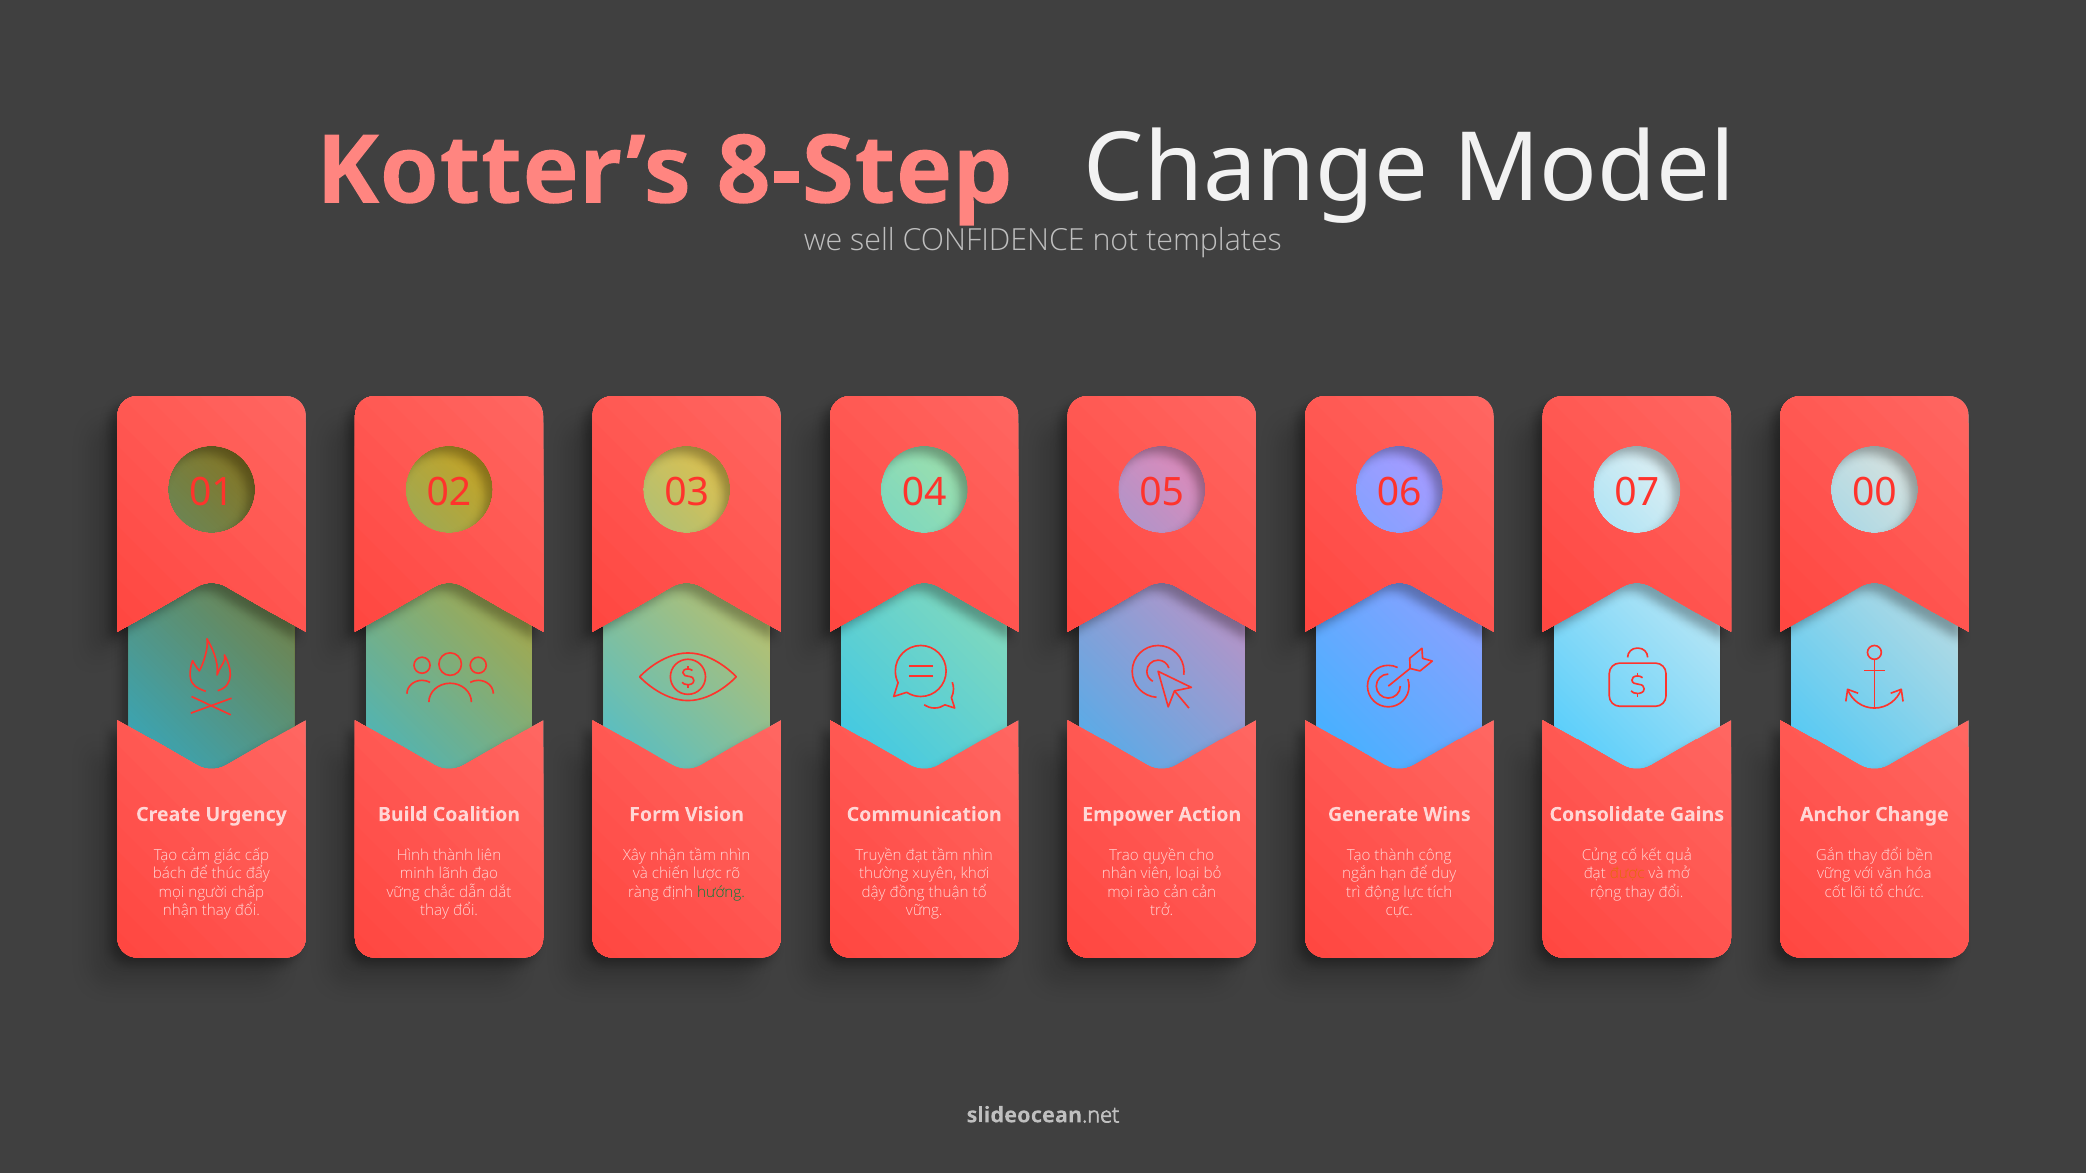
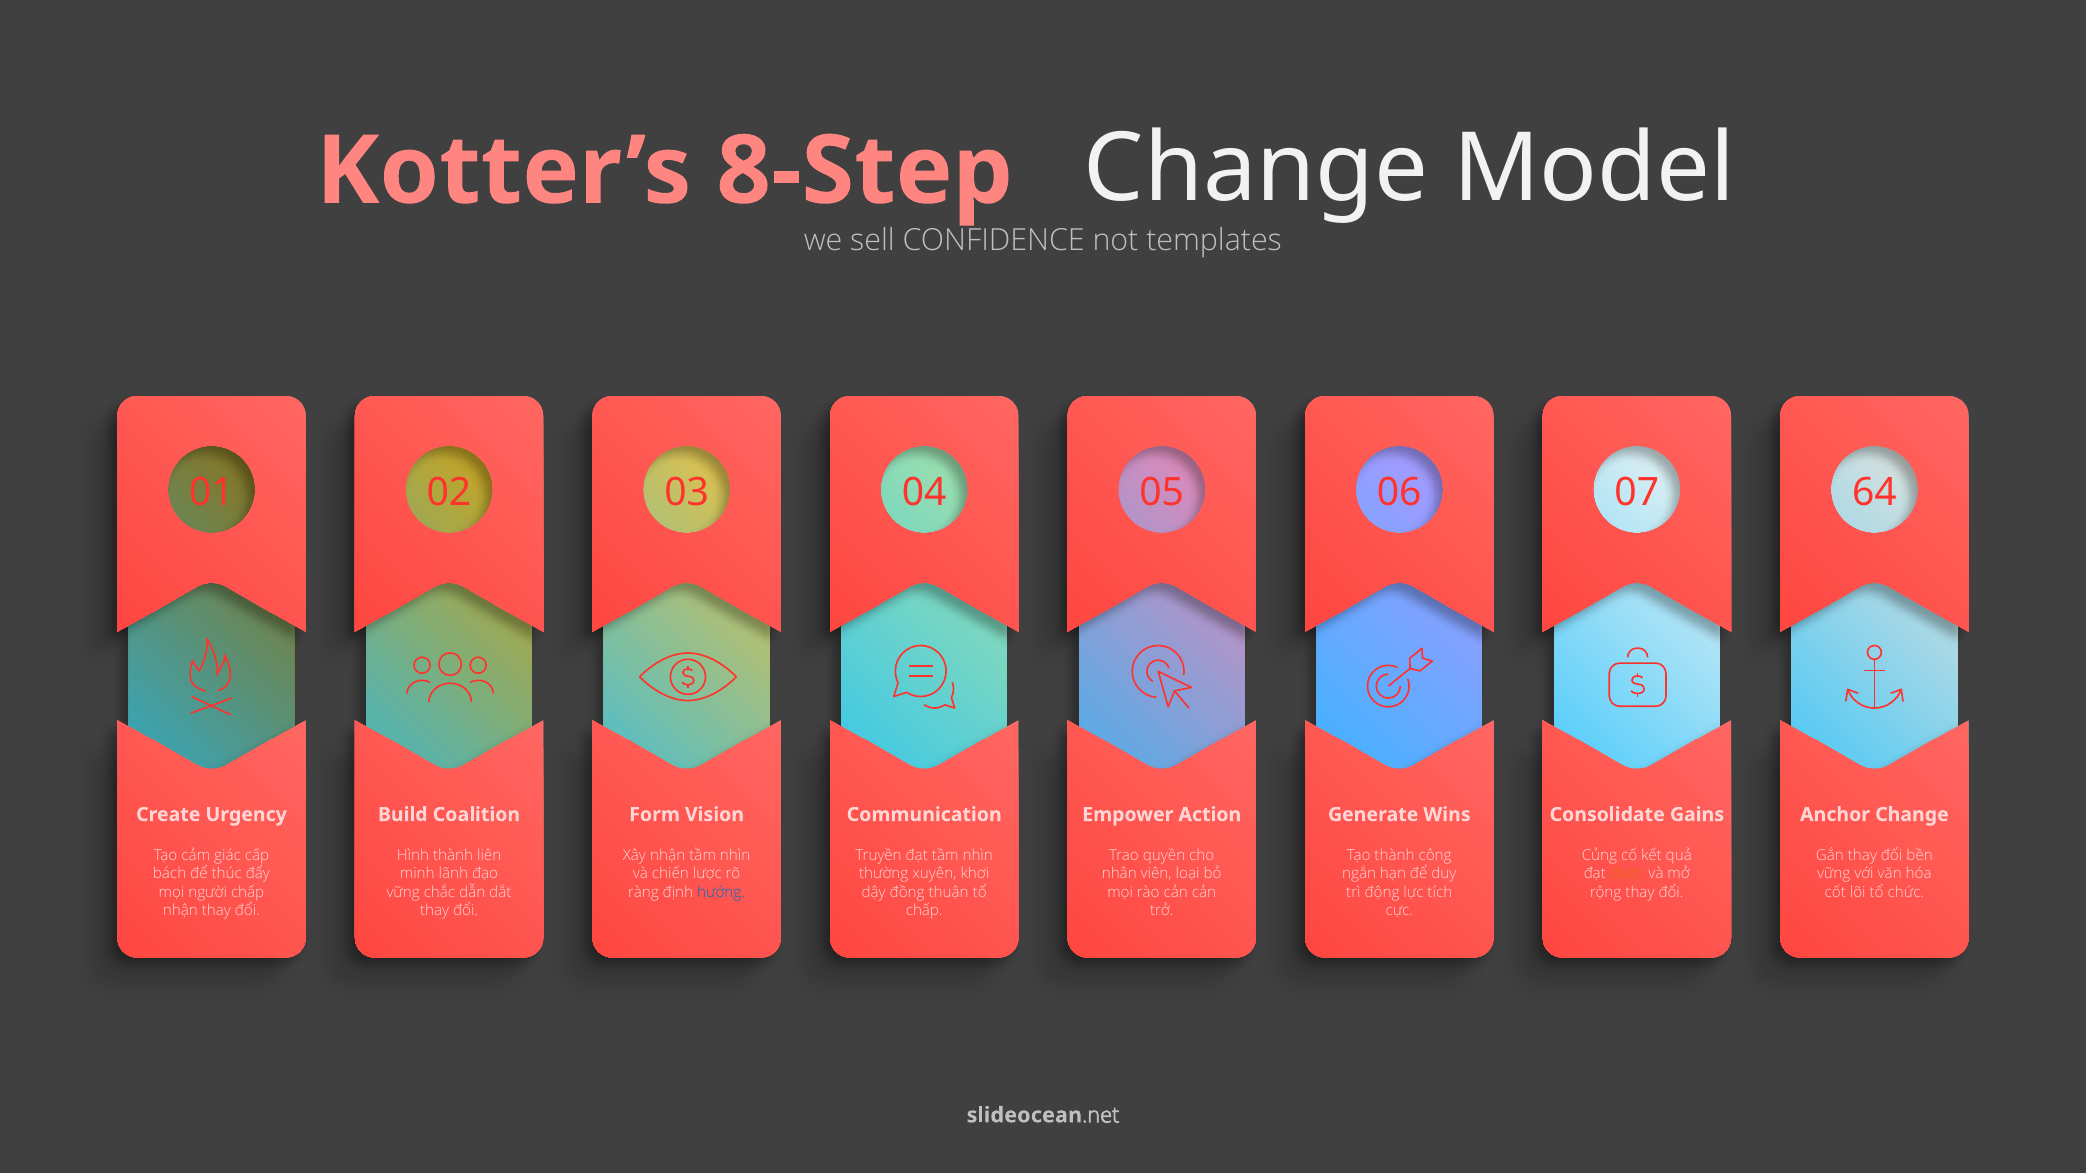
00: 00 -> 64
hướng colour: green -> blue
vững at (924, 911): vững -> chấp
